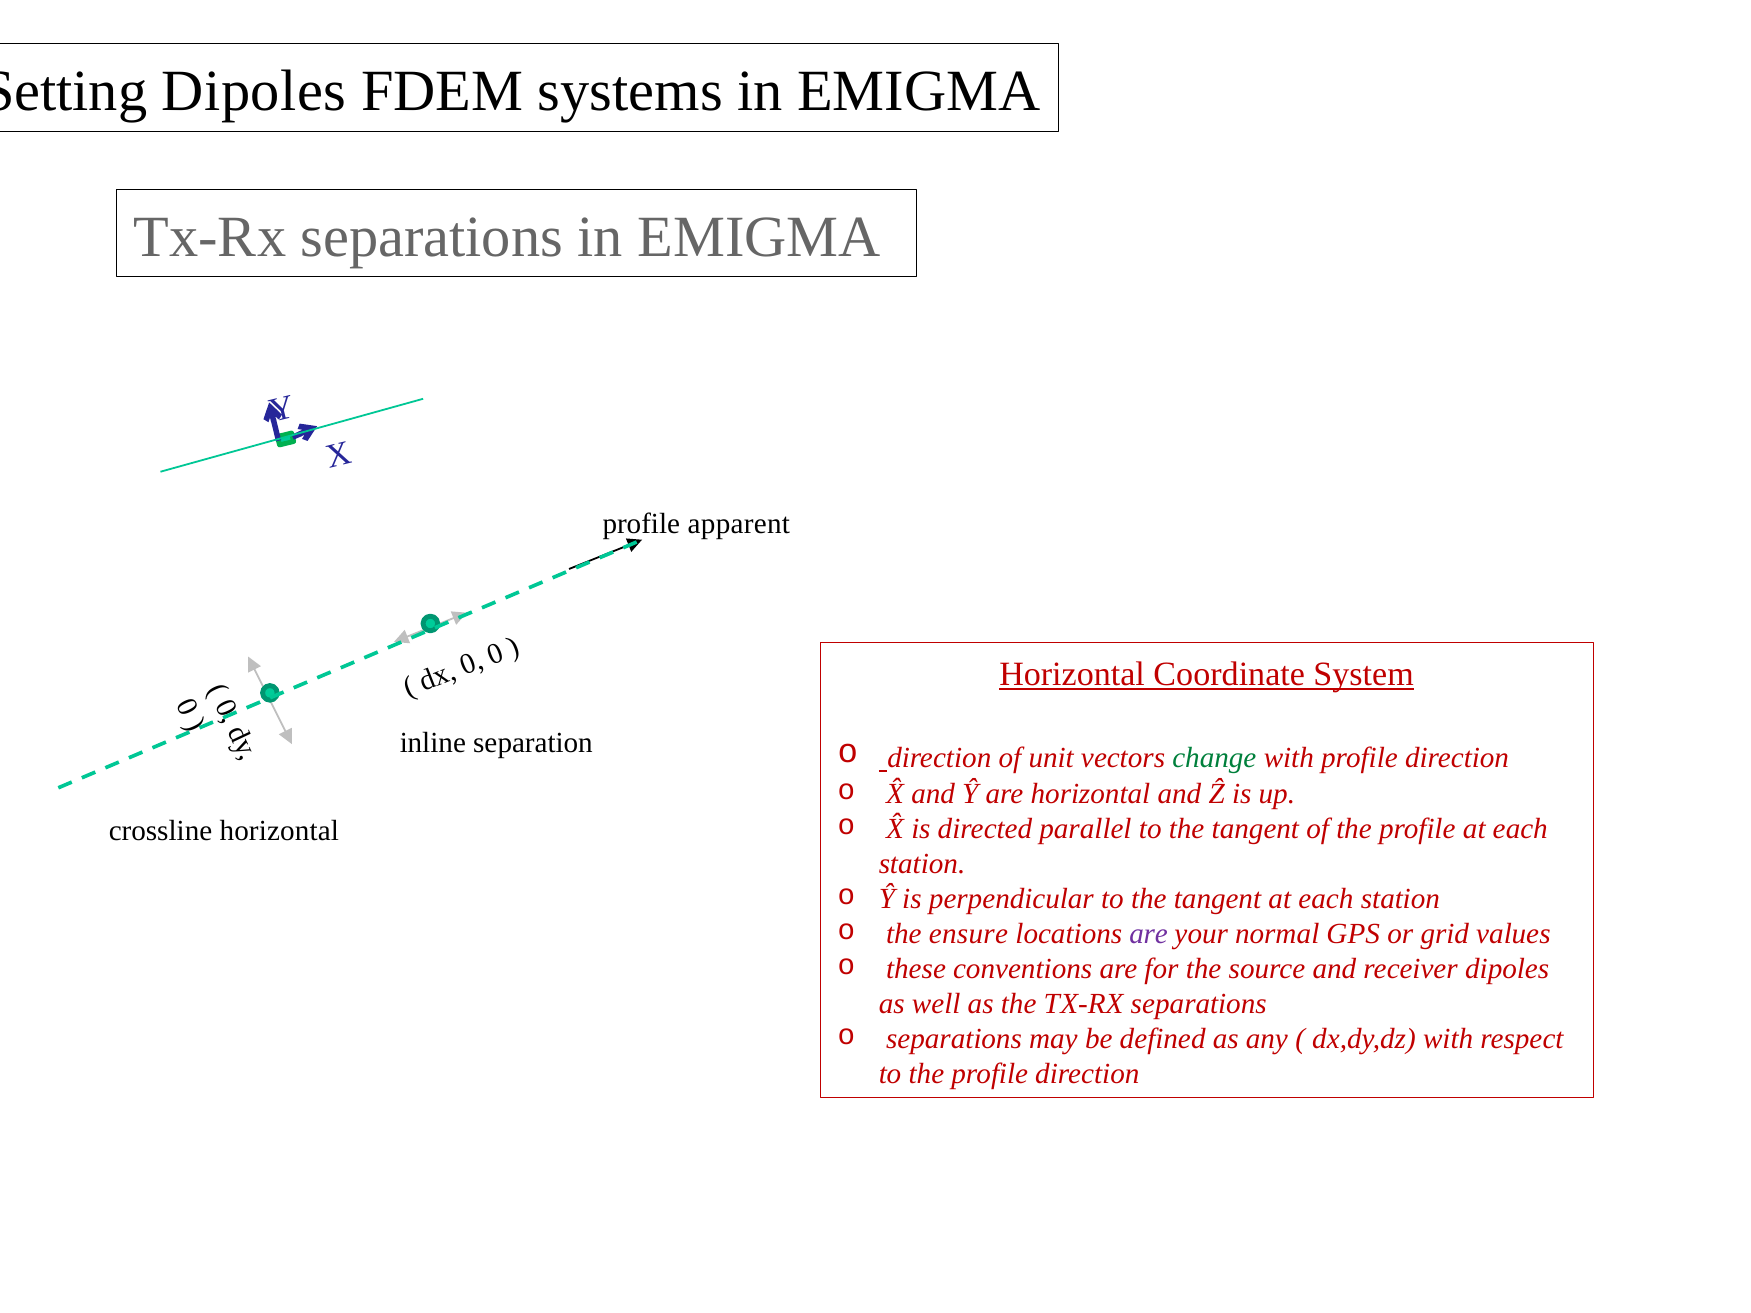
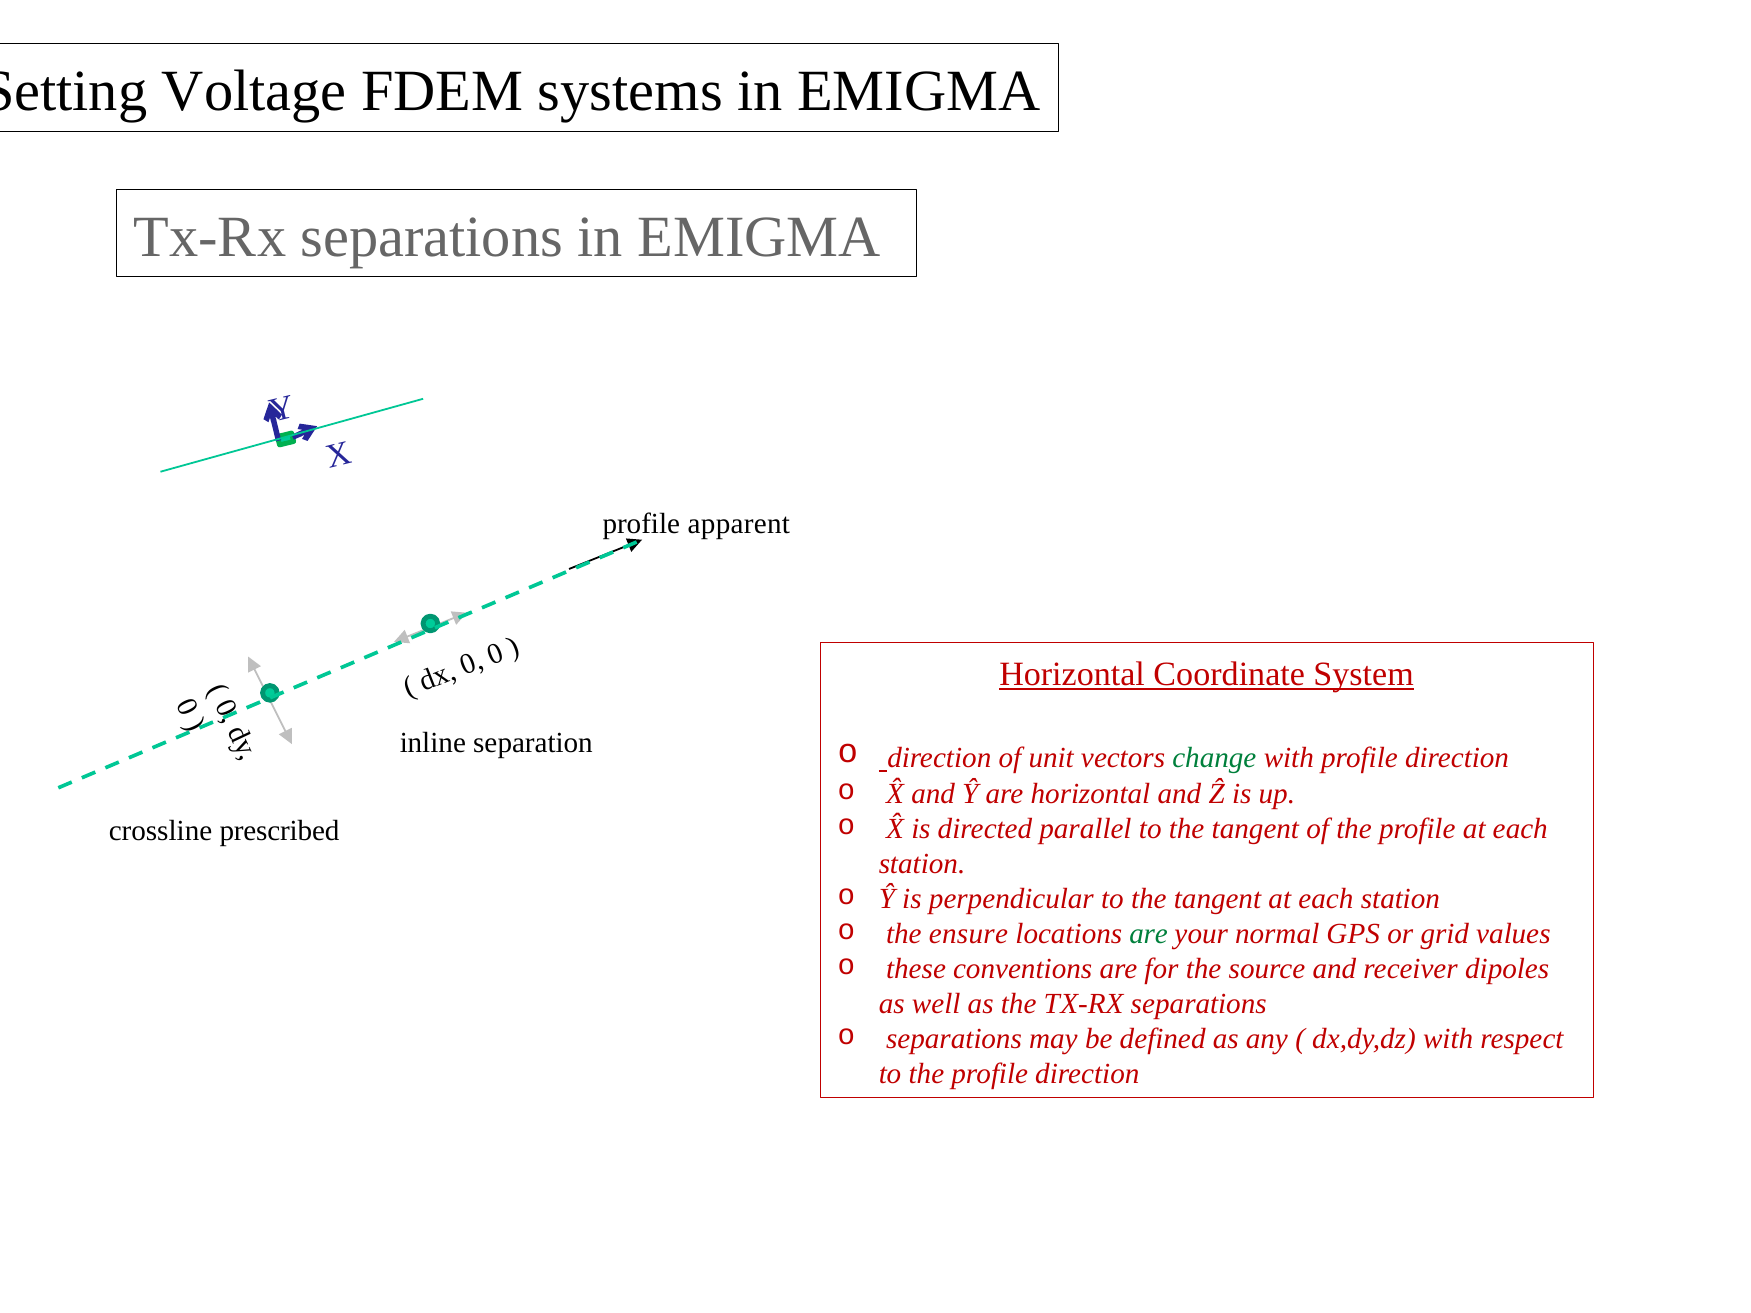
Dipoles at (254, 91): Dipoles -> Voltage
crossline horizontal: horizontal -> prescribed
are at (1149, 934) colour: purple -> green
